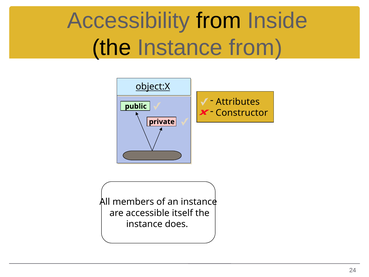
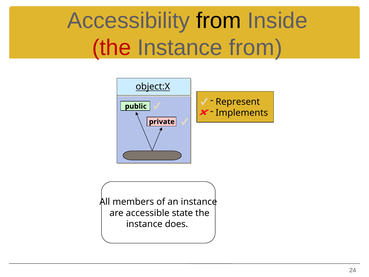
the at (112, 48) colour: black -> red
Attributes: Attributes -> Represent
Constructor: Constructor -> Implements
itself: itself -> state
